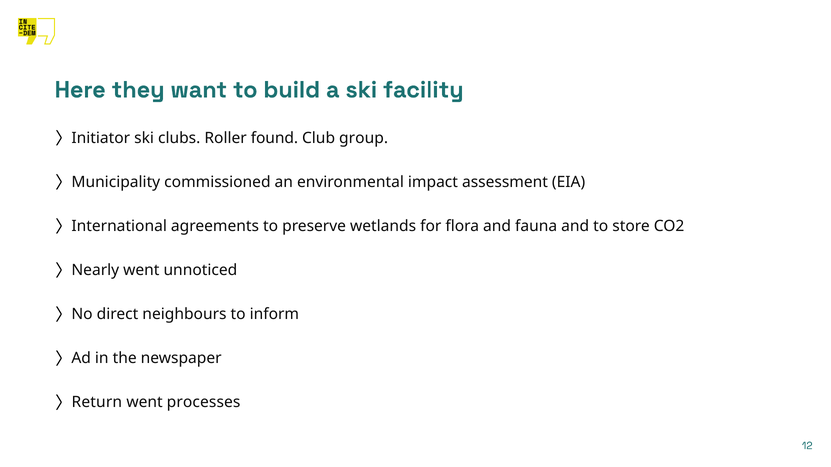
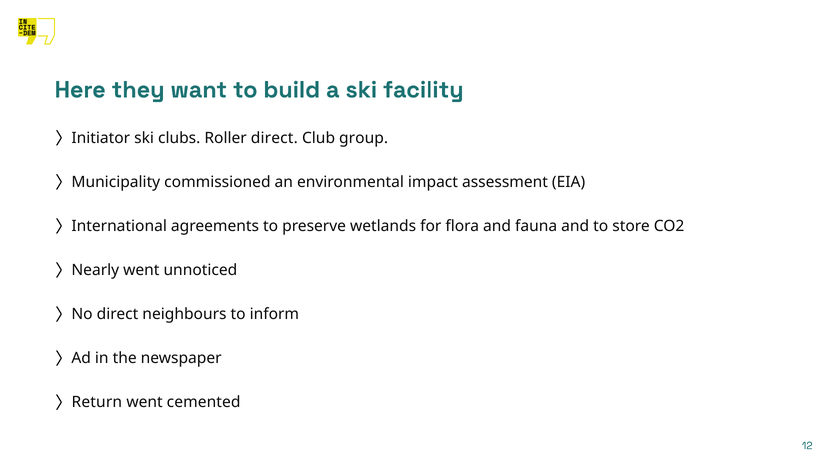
Roller found: found -> direct
processes: processes -> cemented
